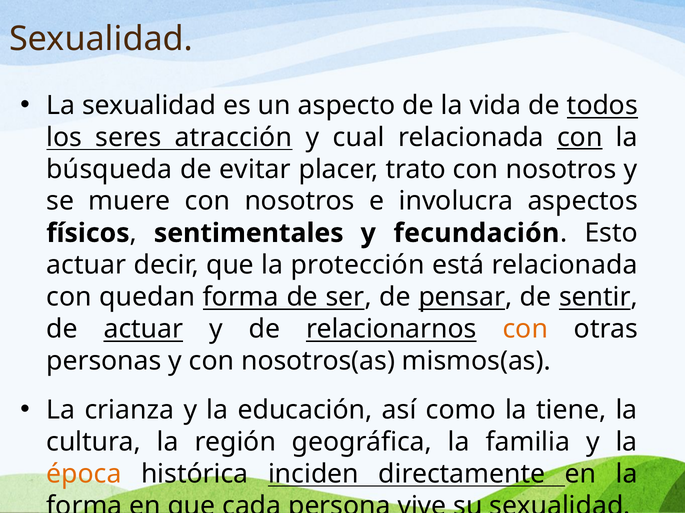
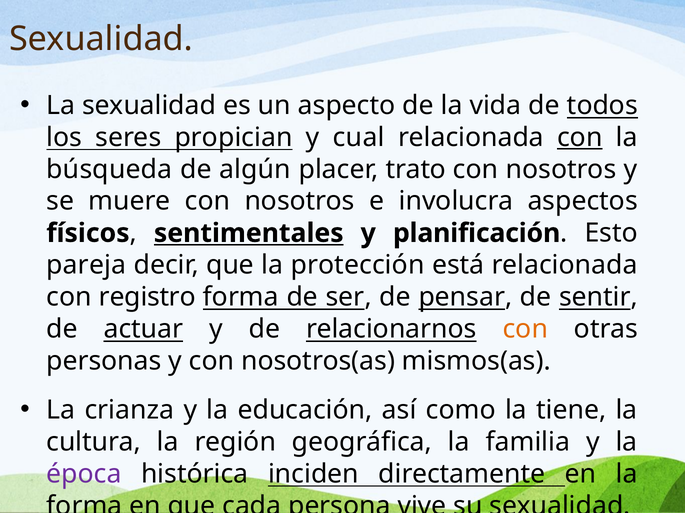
atracción: atracción -> propician
evitar: evitar -> algún
sentimentales underline: none -> present
fecundación: fecundación -> planificación
actuar at (86, 265): actuar -> pareja
quedan: quedan -> registro
época colour: orange -> purple
